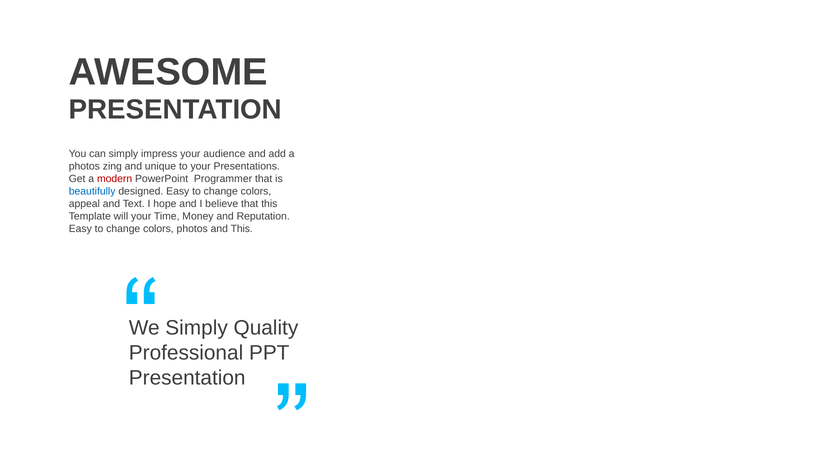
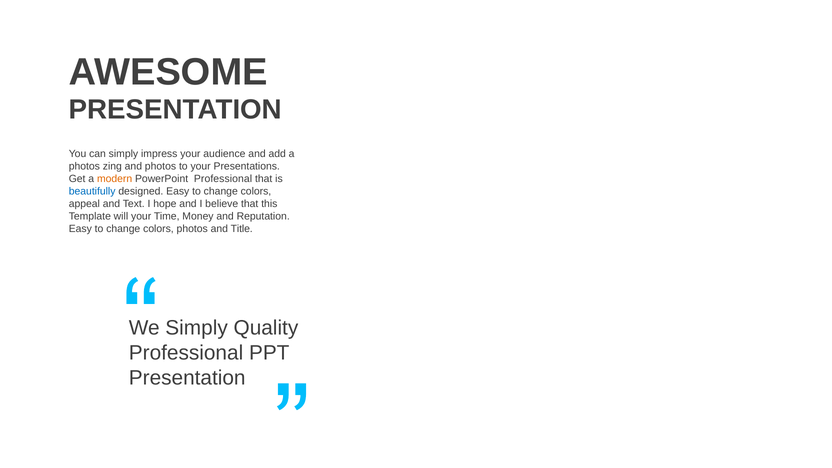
and unique: unique -> photos
modern colour: red -> orange
PowerPoint Programmer: Programmer -> Professional
and This: This -> Title
